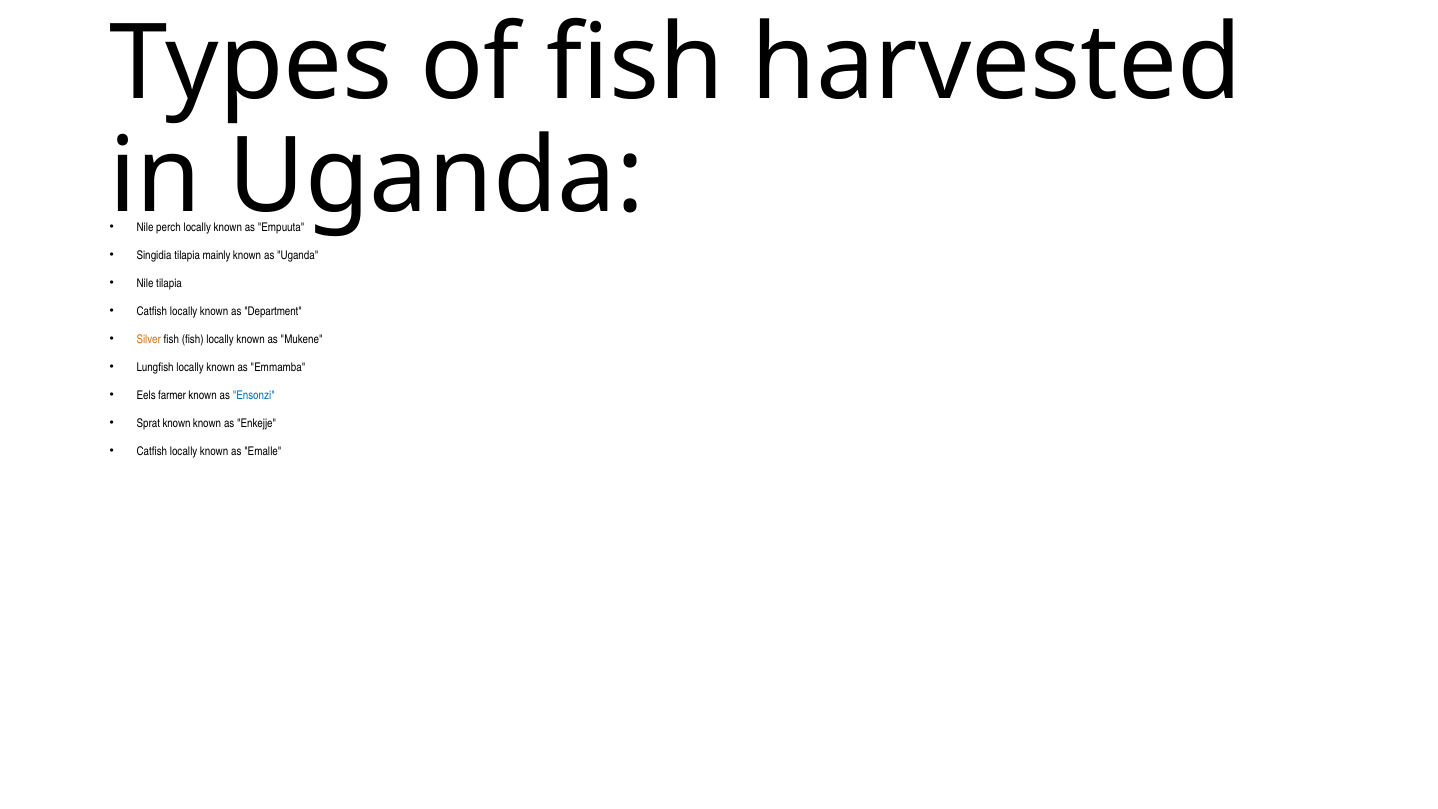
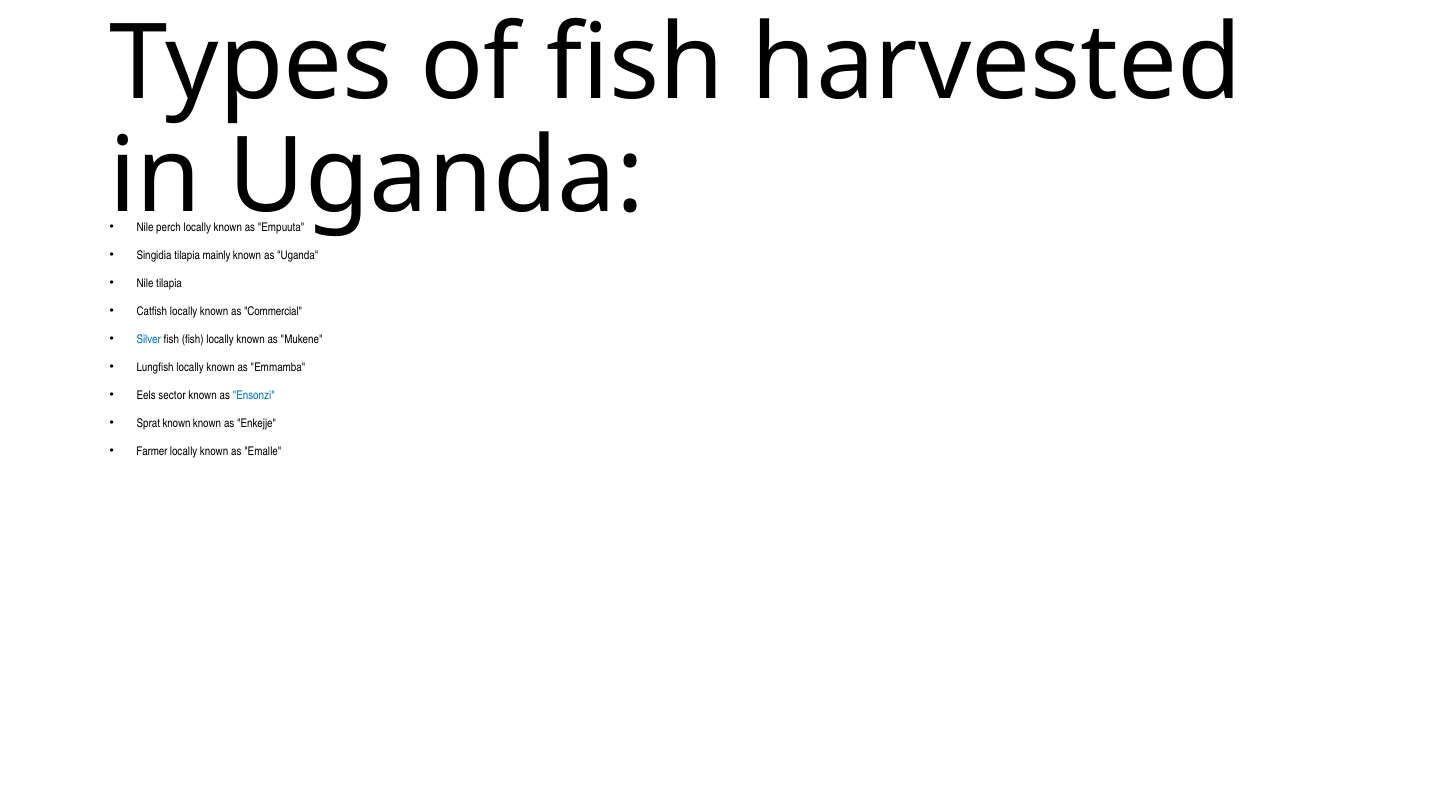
Department: Department -> Commercial
Silver colour: orange -> blue
farmer: farmer -> sector
Catfish at (152, 451): Catfish -> Farmer
